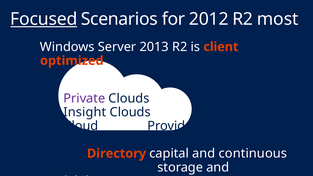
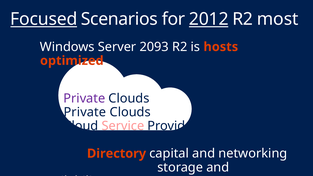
2012 underline: none -> present
2013: 2013 -> 2093
client: client -> hosts
Insight at (85, 112): Insight -> Private
Service colour: white -> pink
continuous: continuous -> networking
